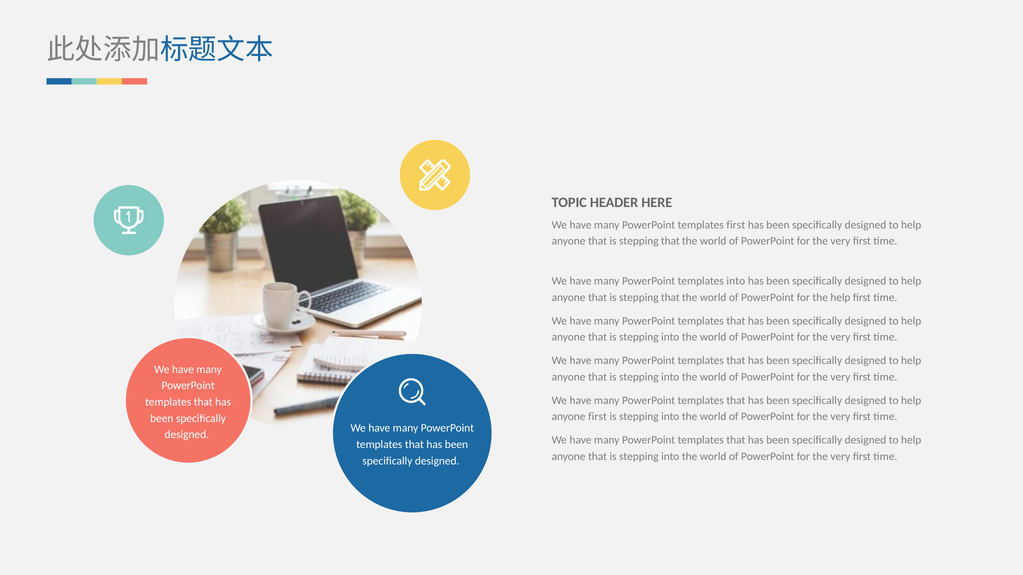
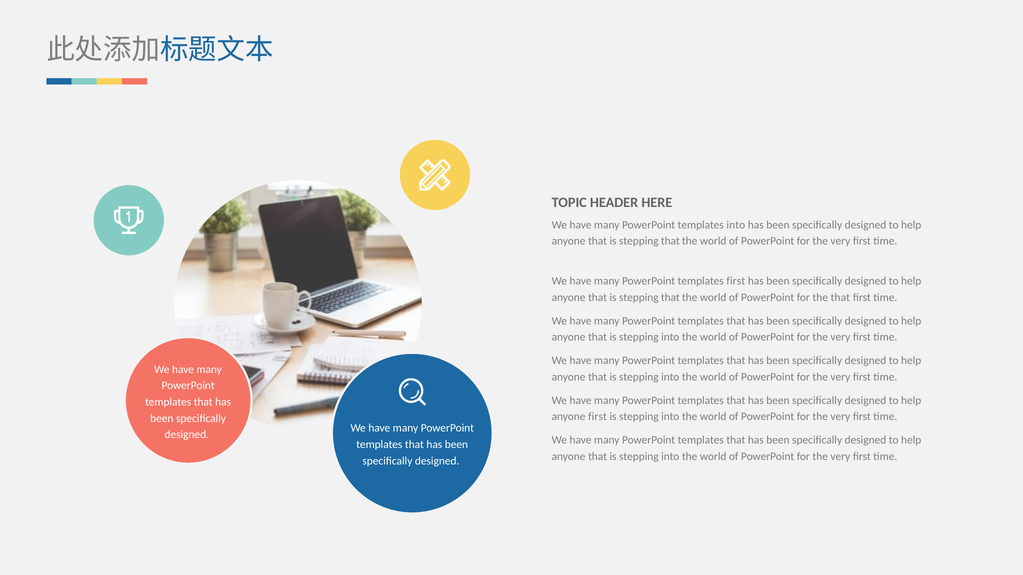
templates first: first -> into
templates into: into -> first
the help: help -> that
